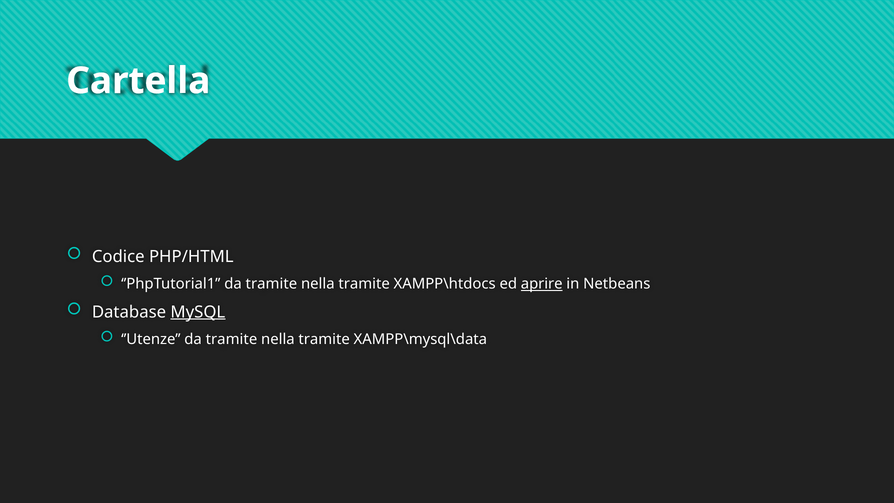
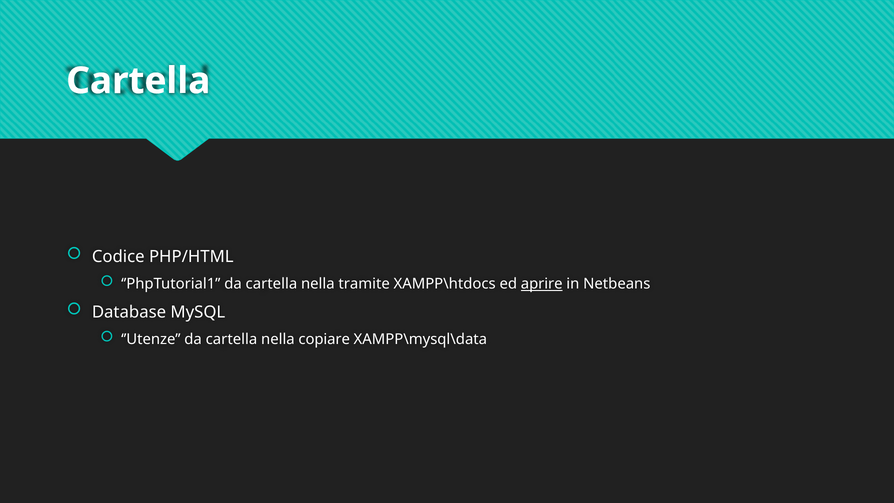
’PhpTutorial1 da tramite: tramite -> cartella
MySQL underline: present -> none
’Utenze da tramite: tramite -> cartella
tramite at (324, 339): tramite -> copiare
